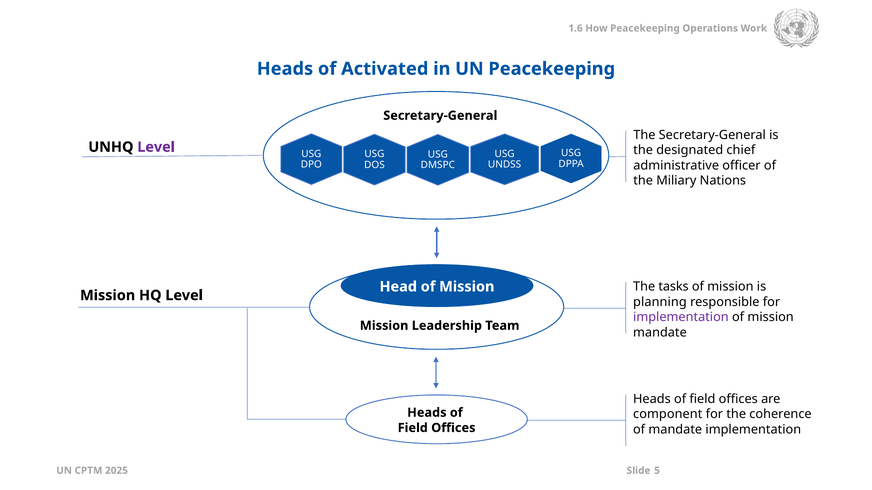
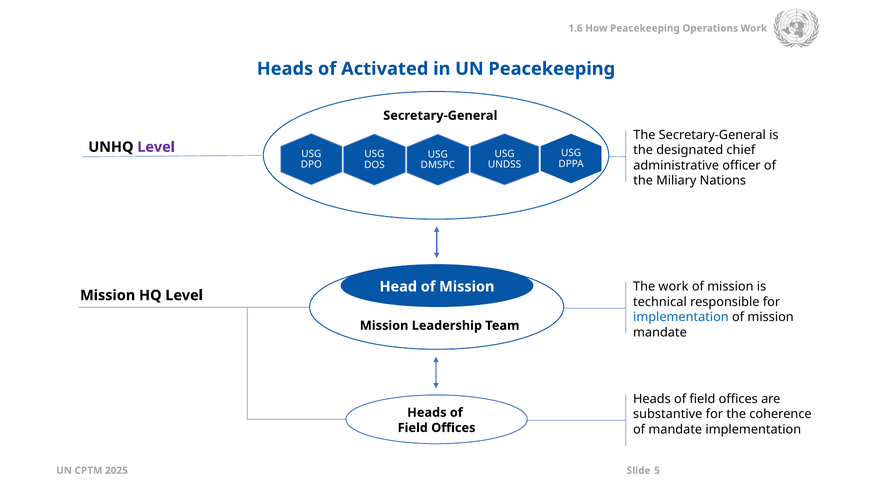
The tasks: tasks -> work
planning: planning -> technical
implementation at (681, 318) colour: purple -> blue
component: component -> substantive
